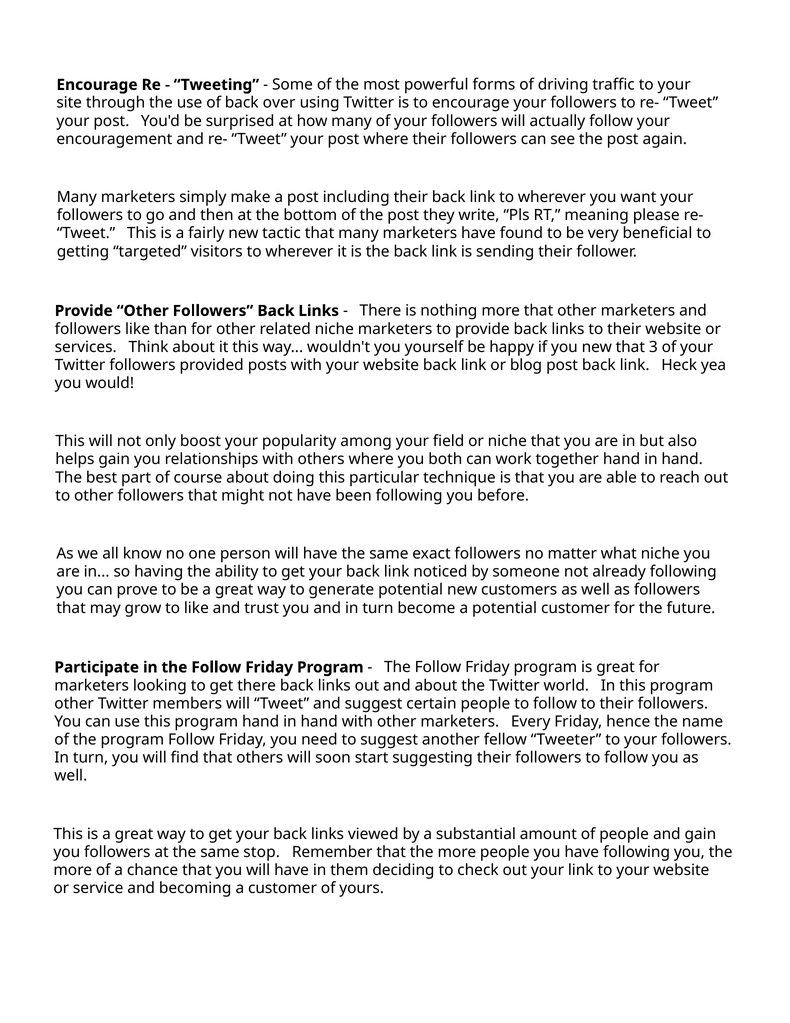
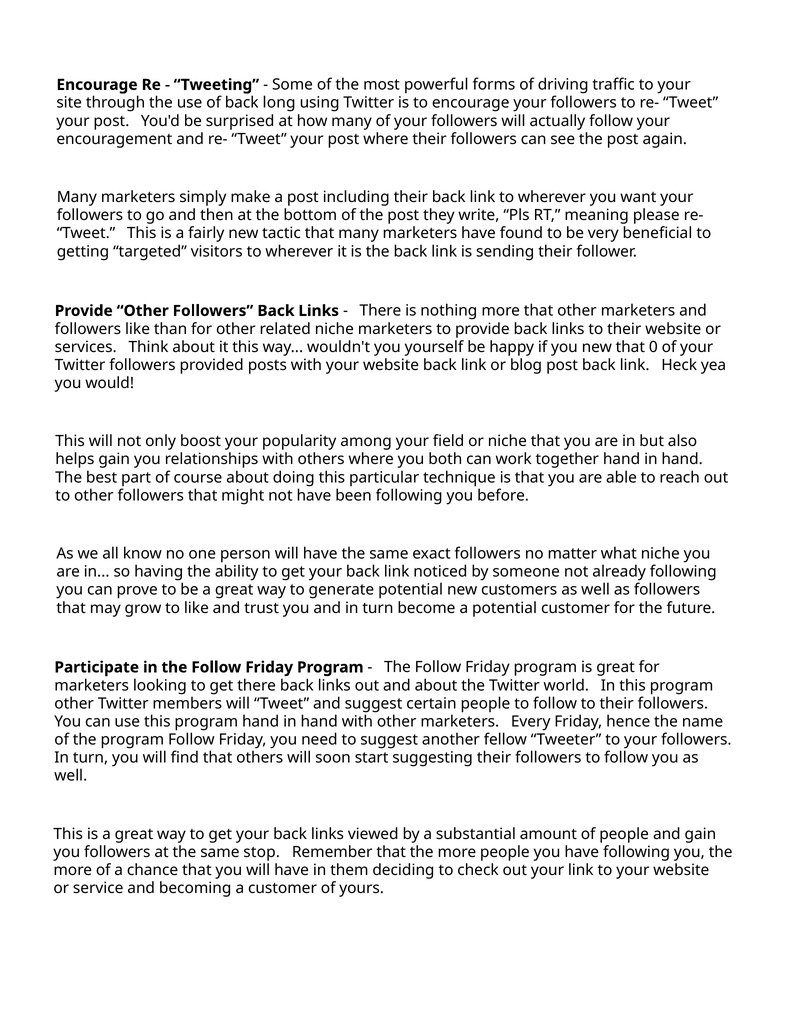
over: over -> long
3: 3 -> 0
